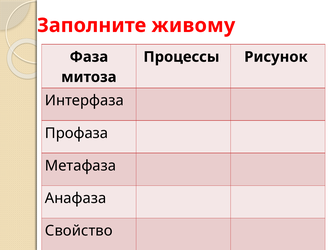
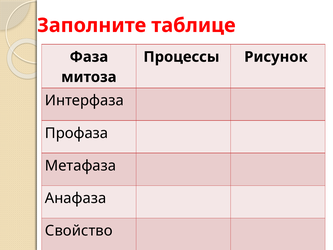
живому: живому -> таблице
